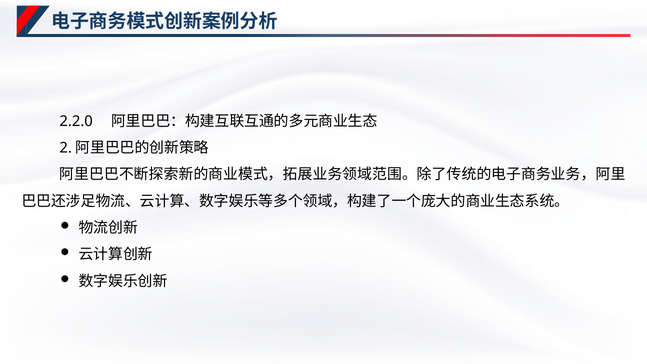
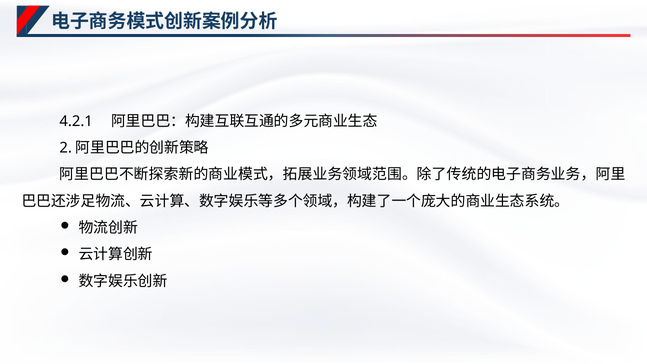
2.2.0: 2.2.0 -> 4.2.1
